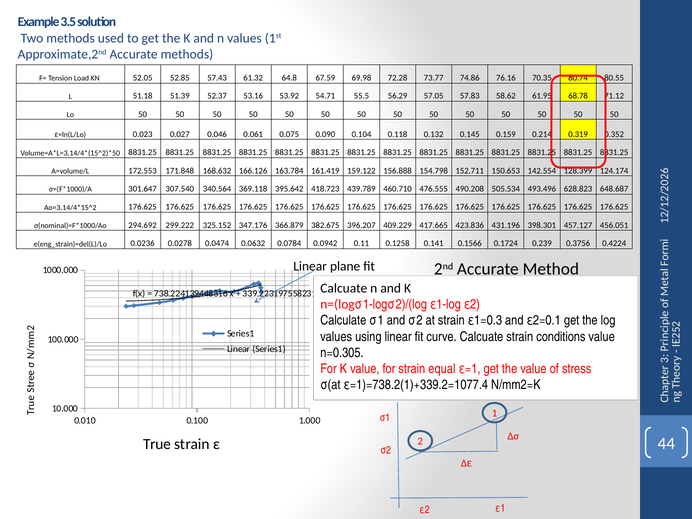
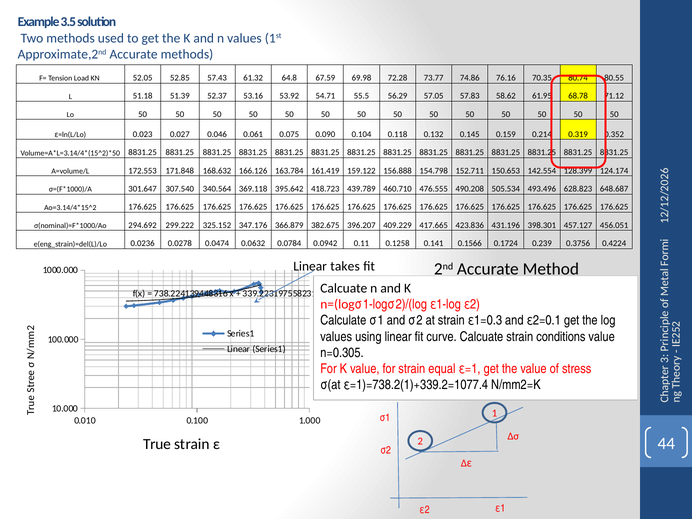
plane: plane -> takes
